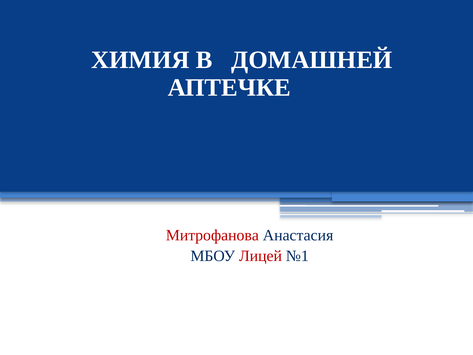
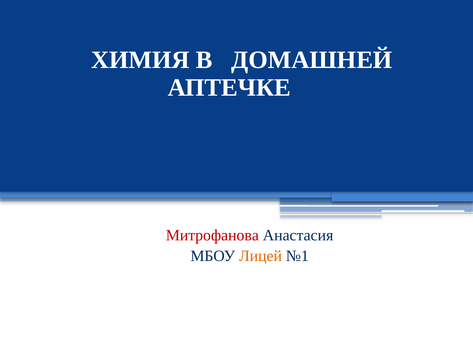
Лицей colour: red -> orange
